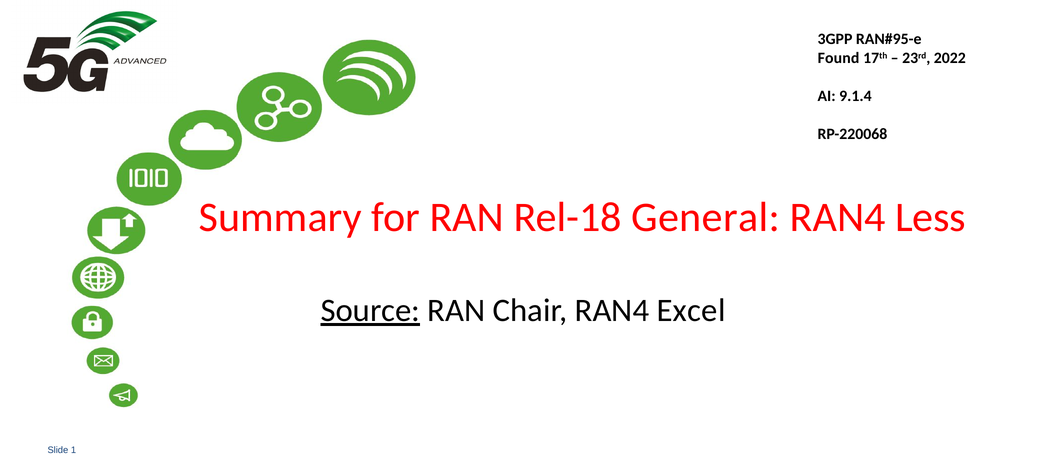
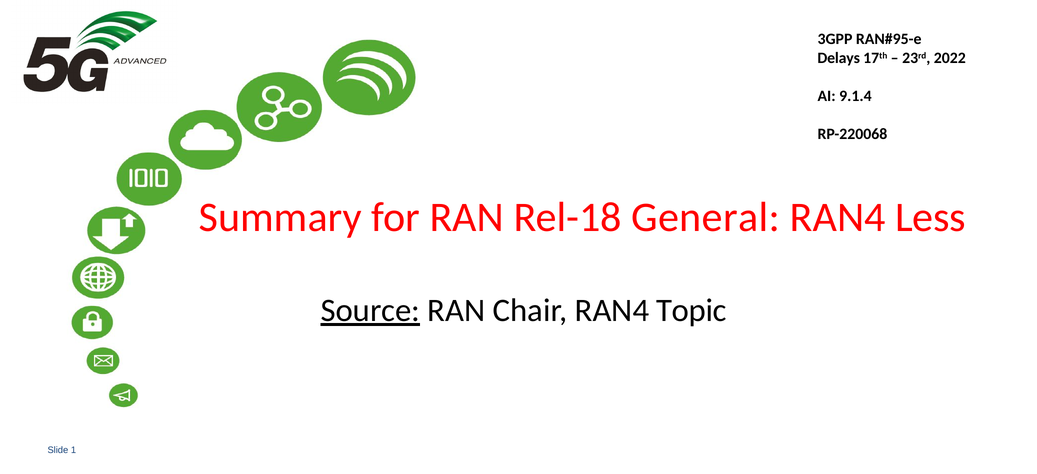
Found: Found -> Delays
Excel: Excel -> Topic
